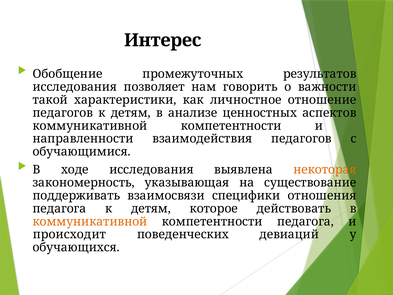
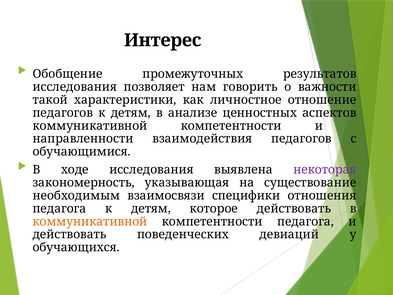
некоторая colour: orange -> purple
поддерживать: поддерживать -> необходимым
происходит at (69, 234): происходит -> действовать
